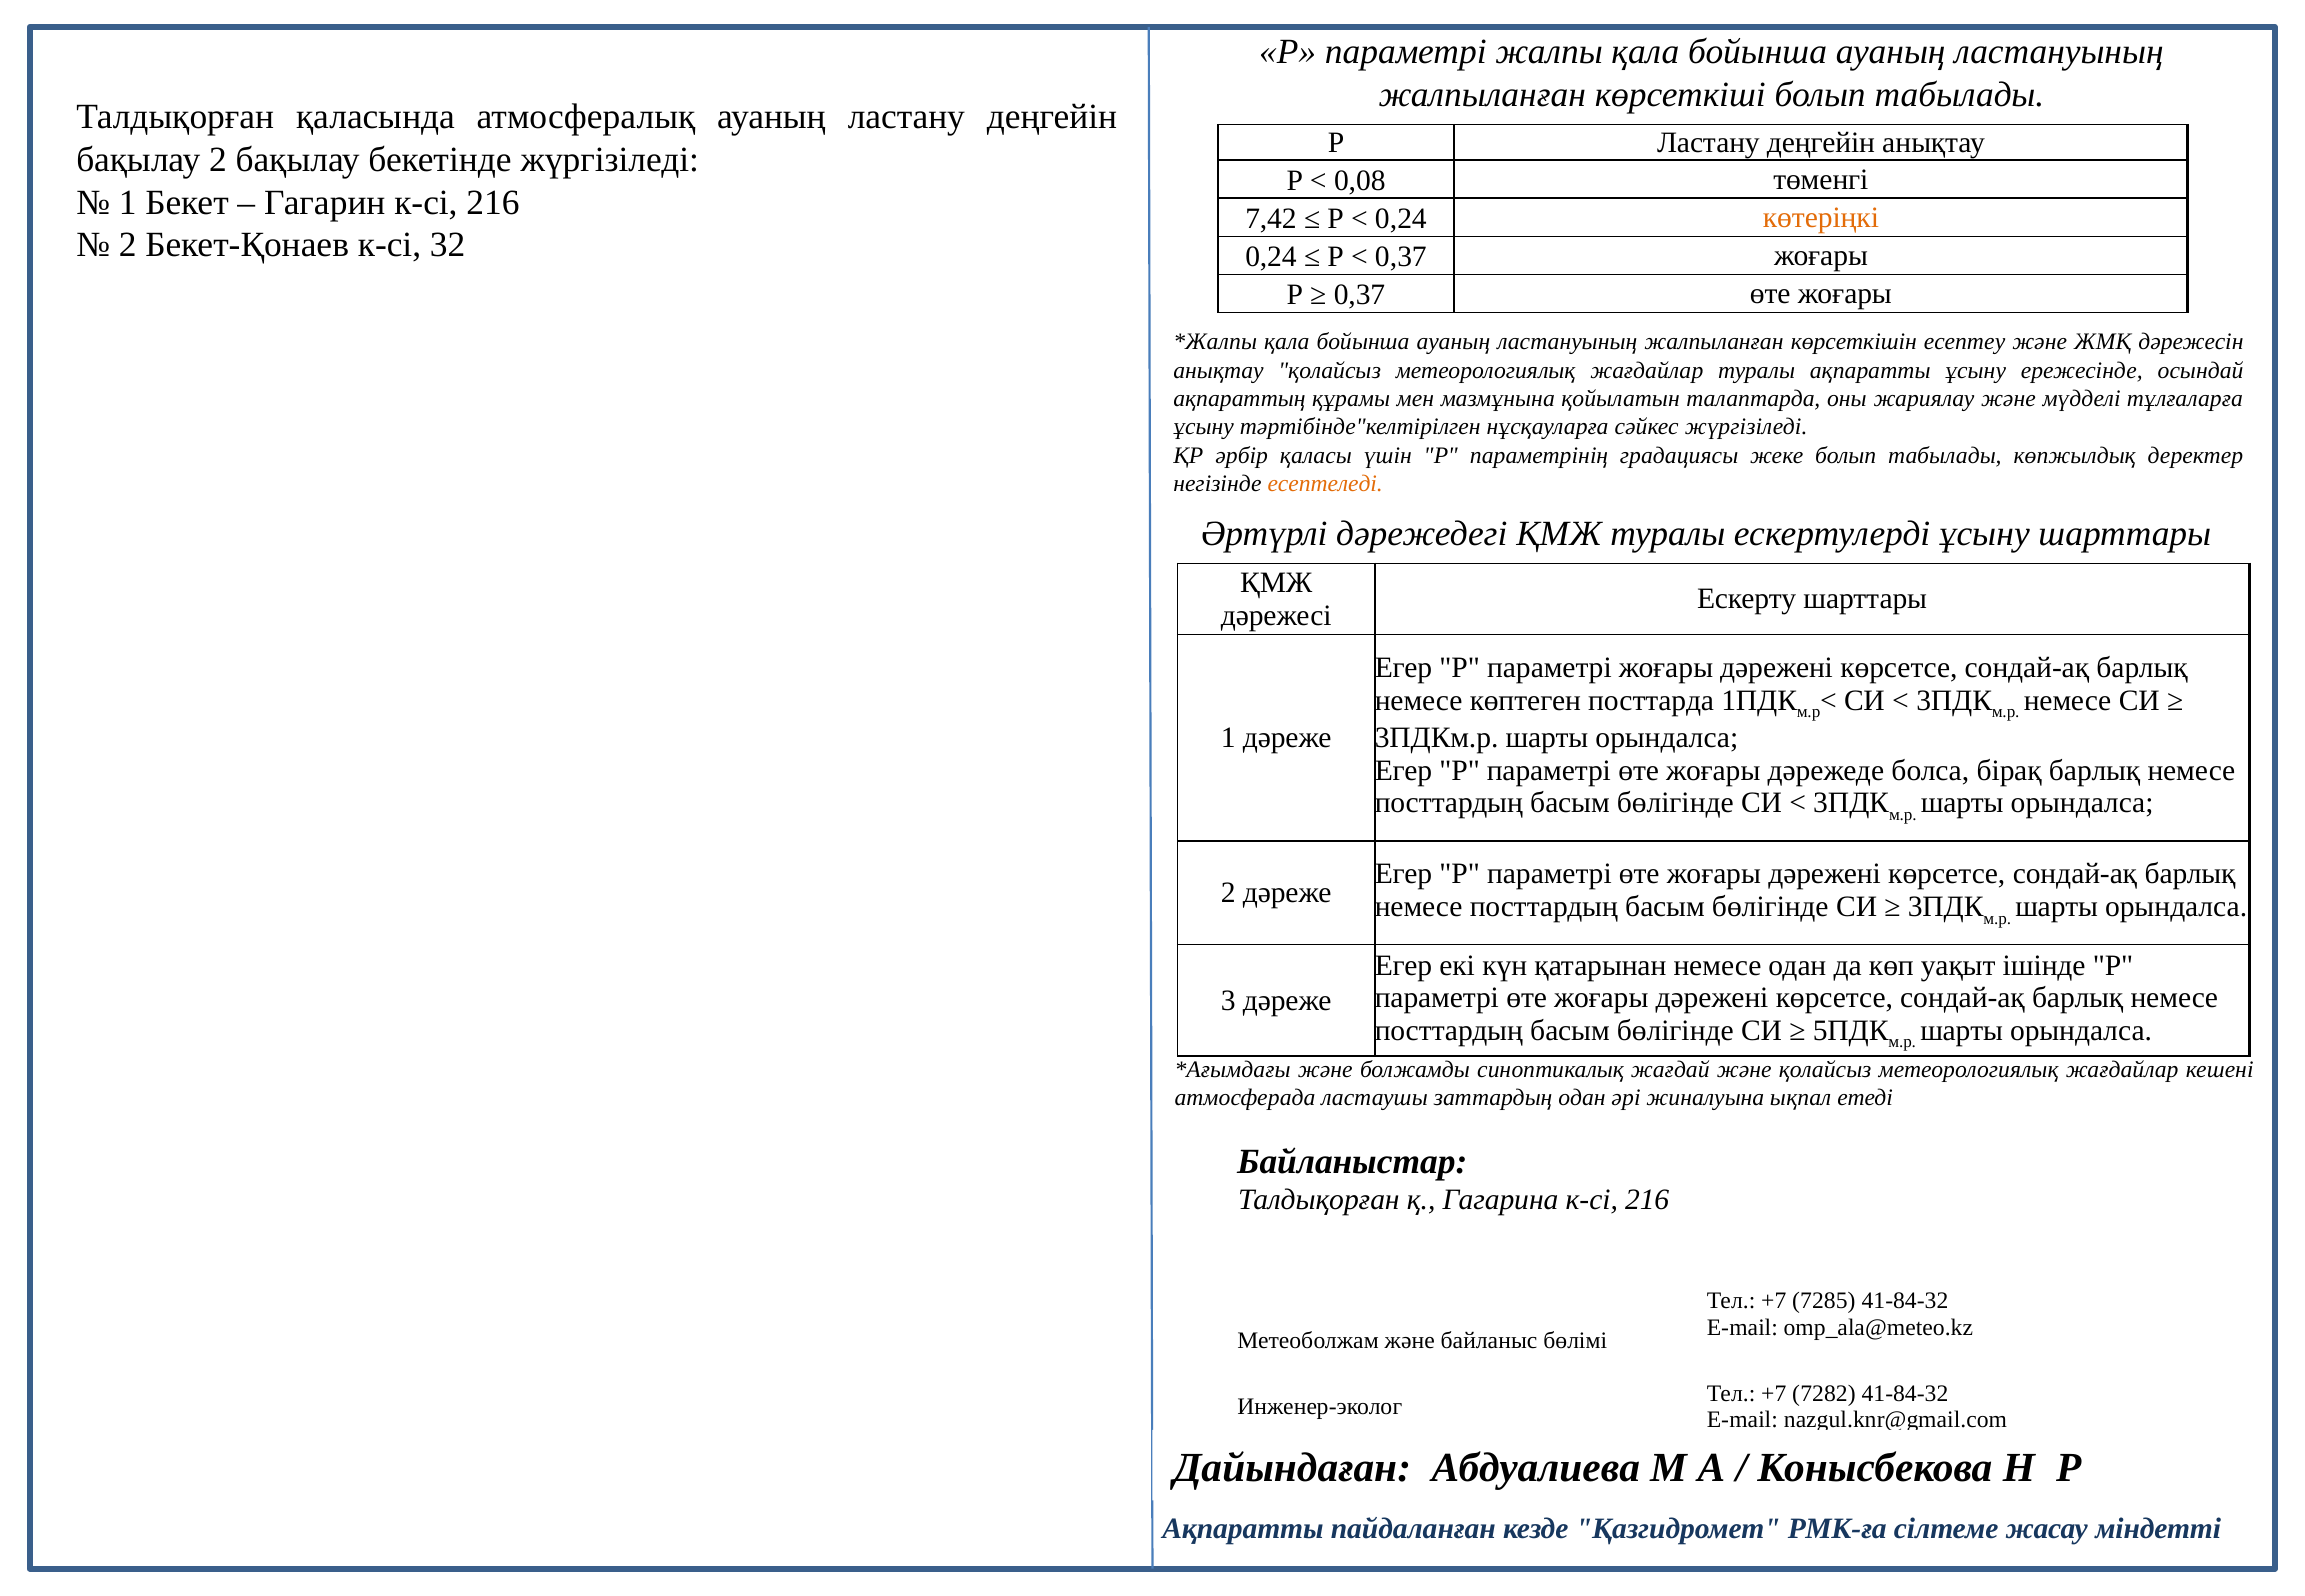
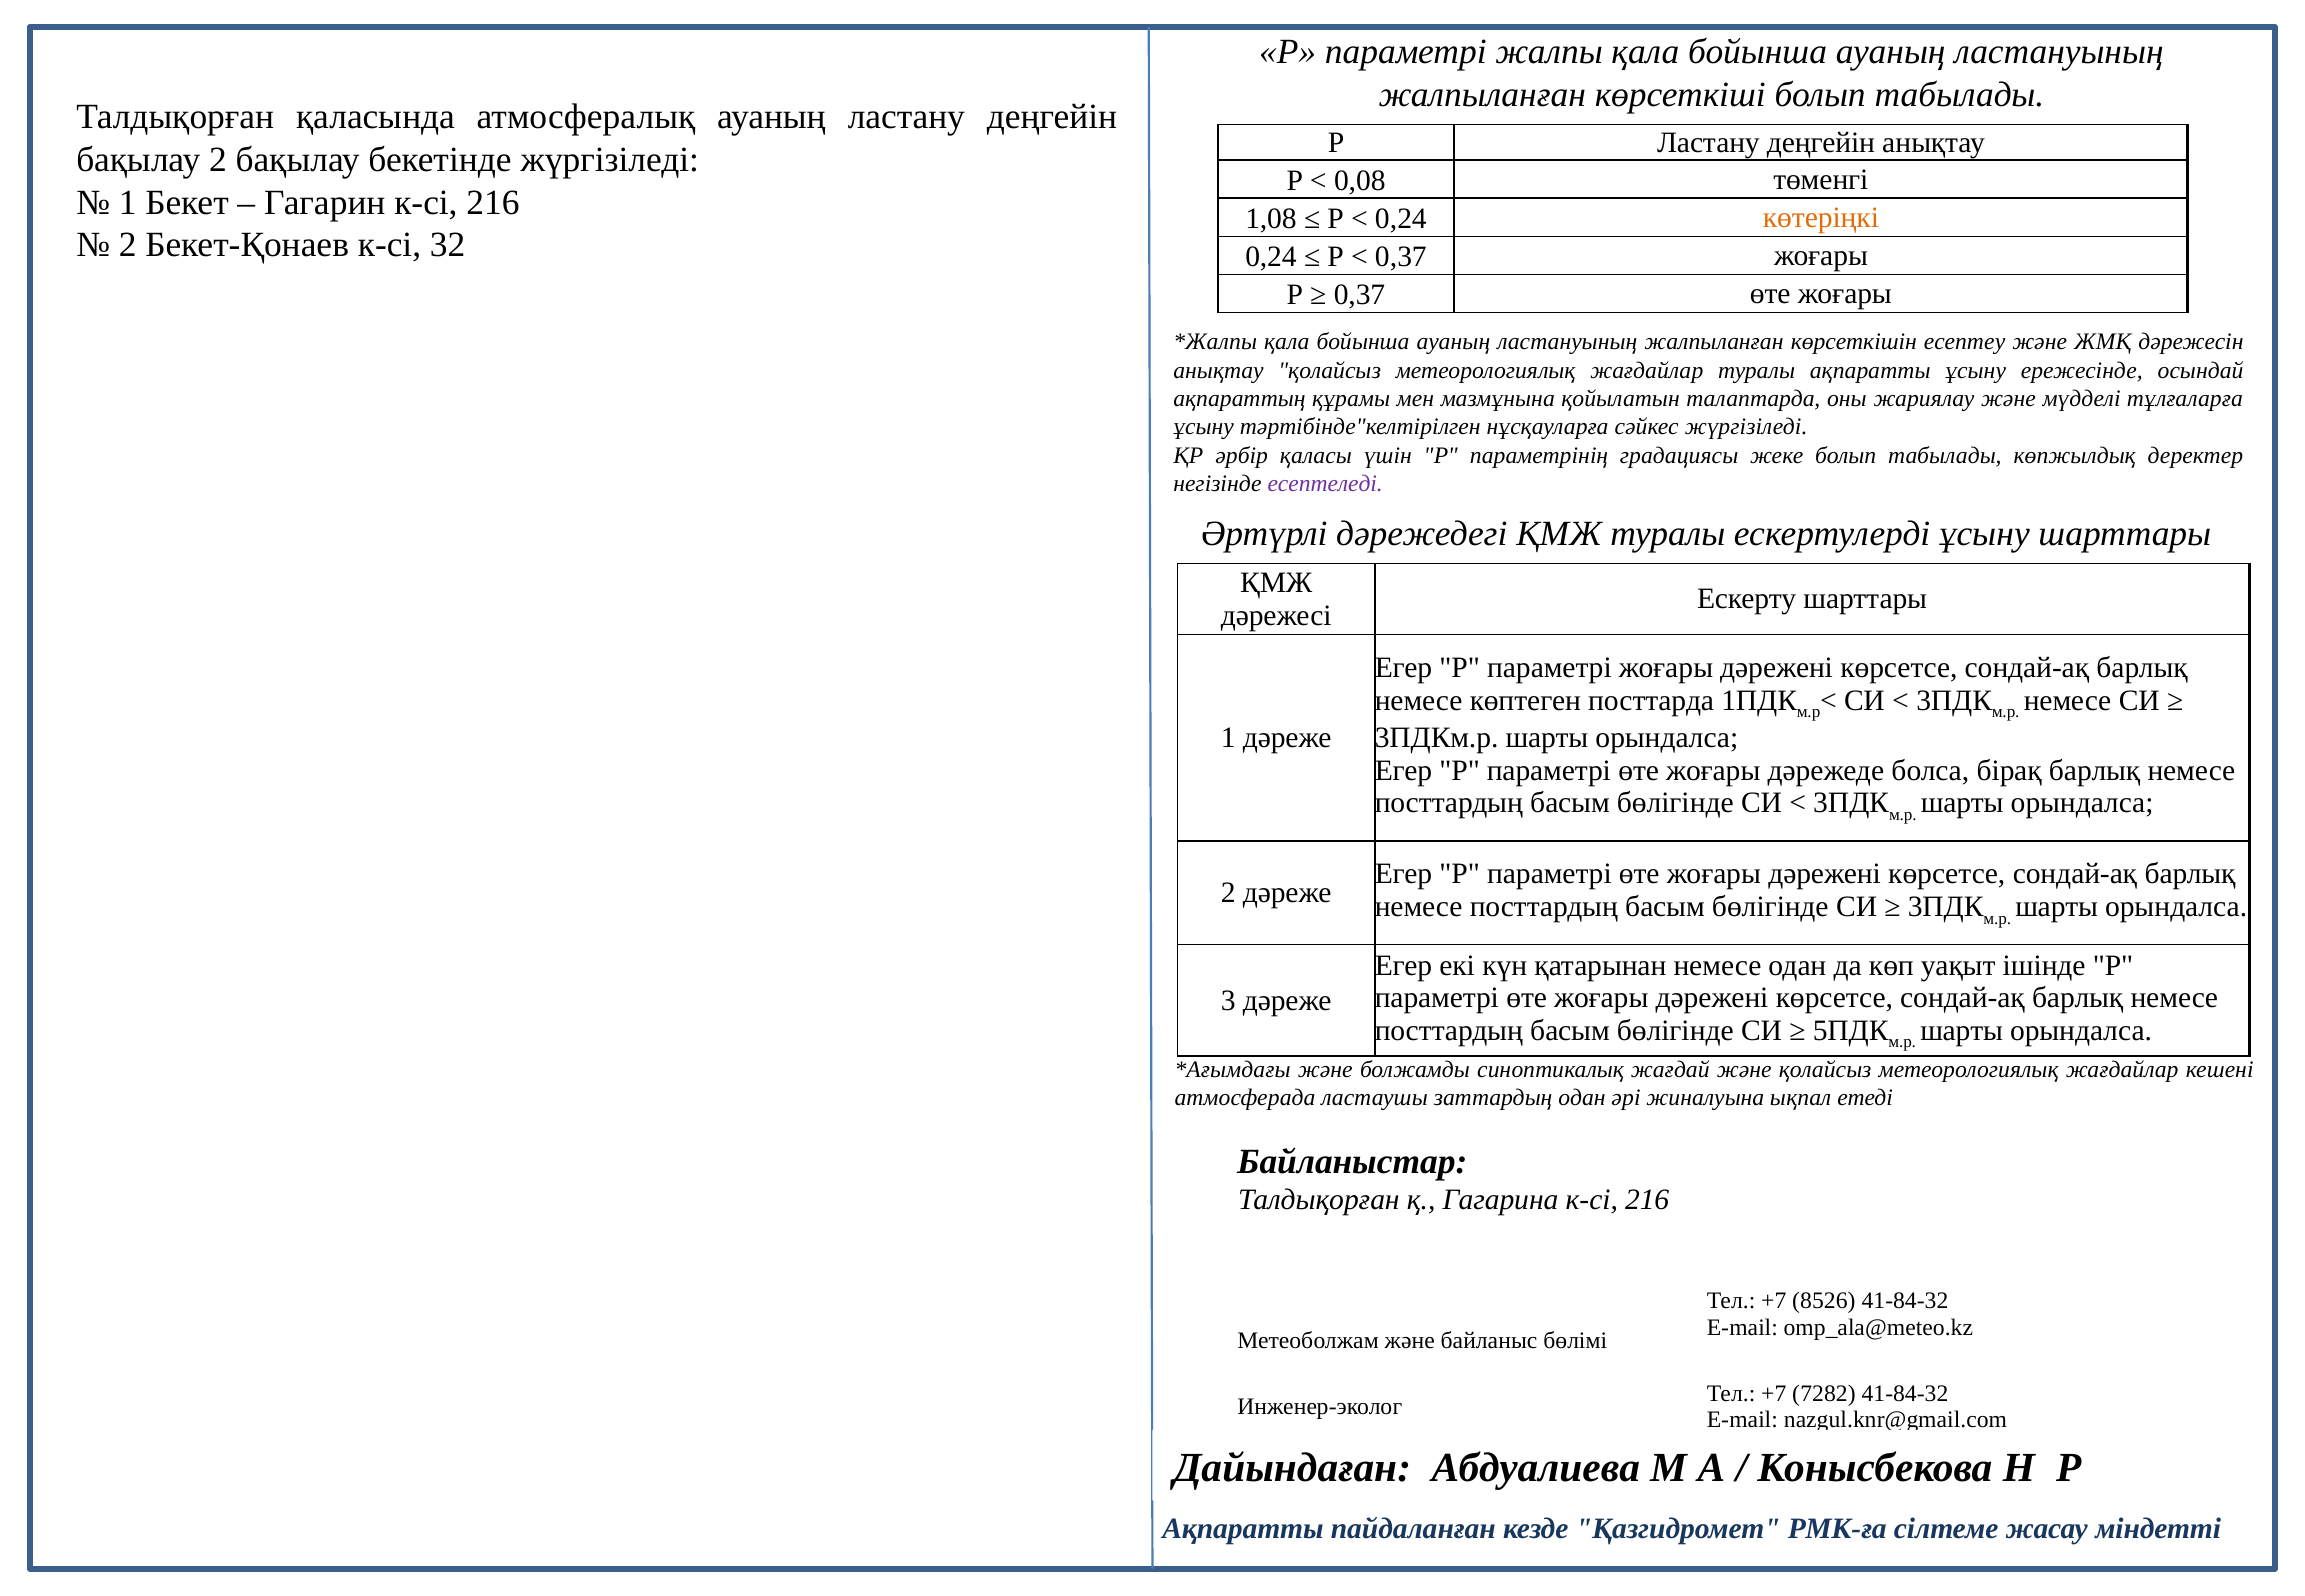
7,42: 7,42 -> 1,08
есептеледі colour: orange -> purple
7285: 7285 -> 8526
